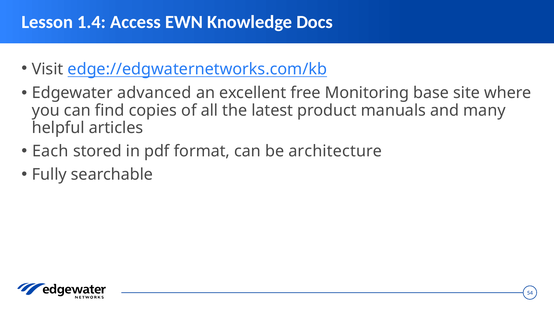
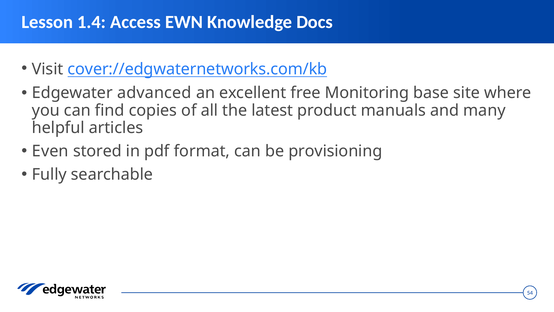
edge://edgwaternetworks.com/kb: edge://edgwaternetworks.com/kb -> cover://edgwaternetworks.com/kb
Each: Each -> Even
architecture: architecture -> provisioning
